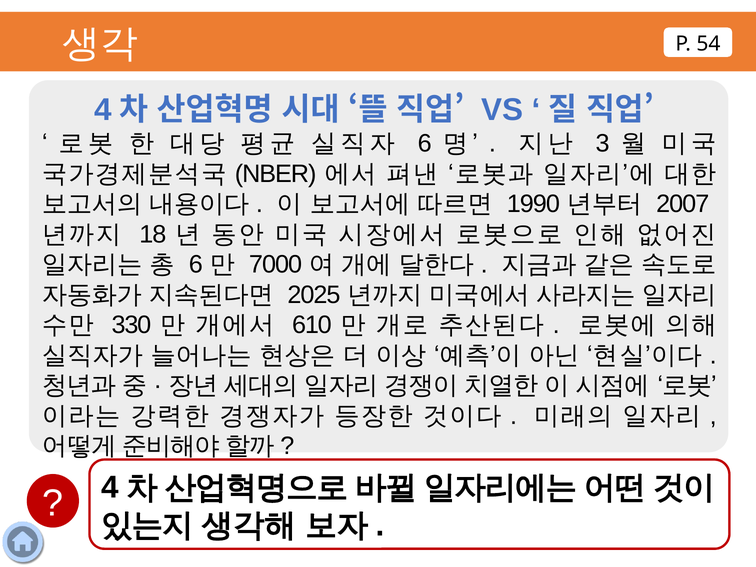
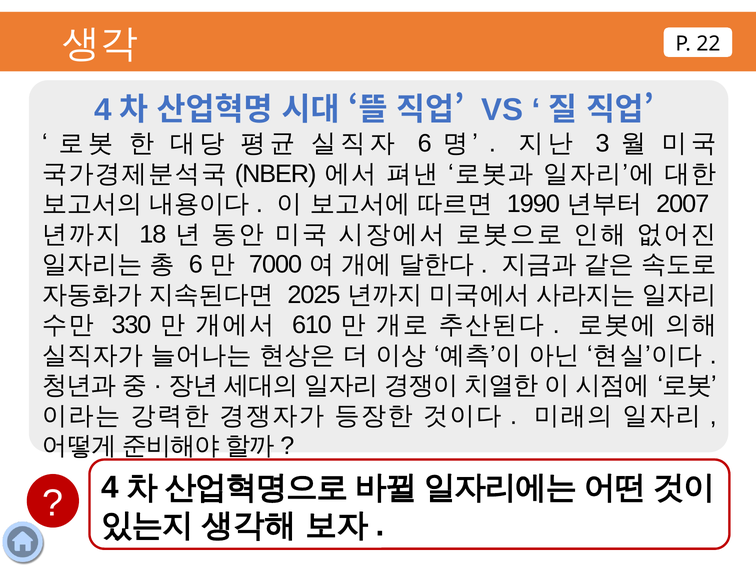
54: 54 -> 22
